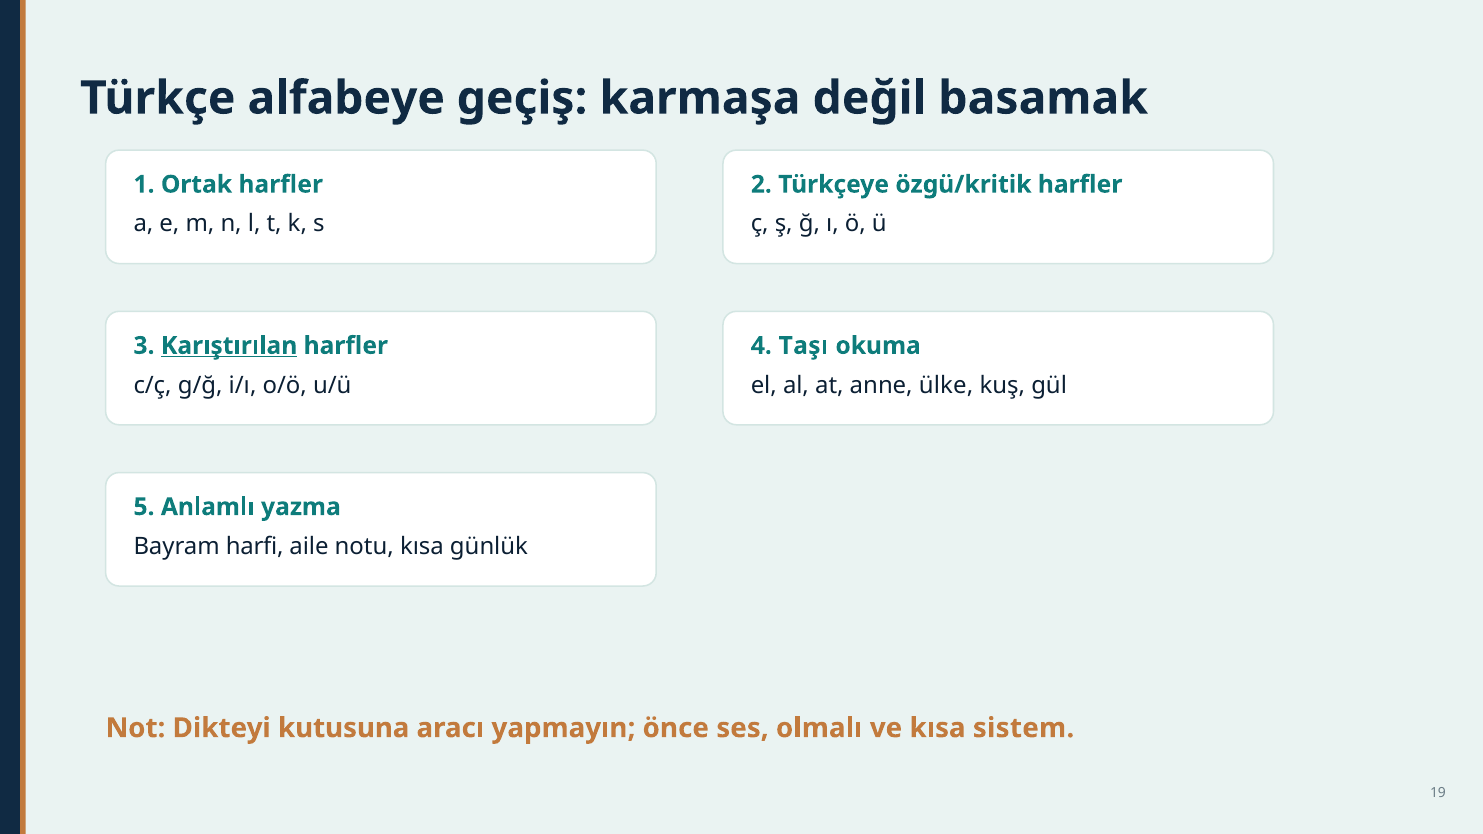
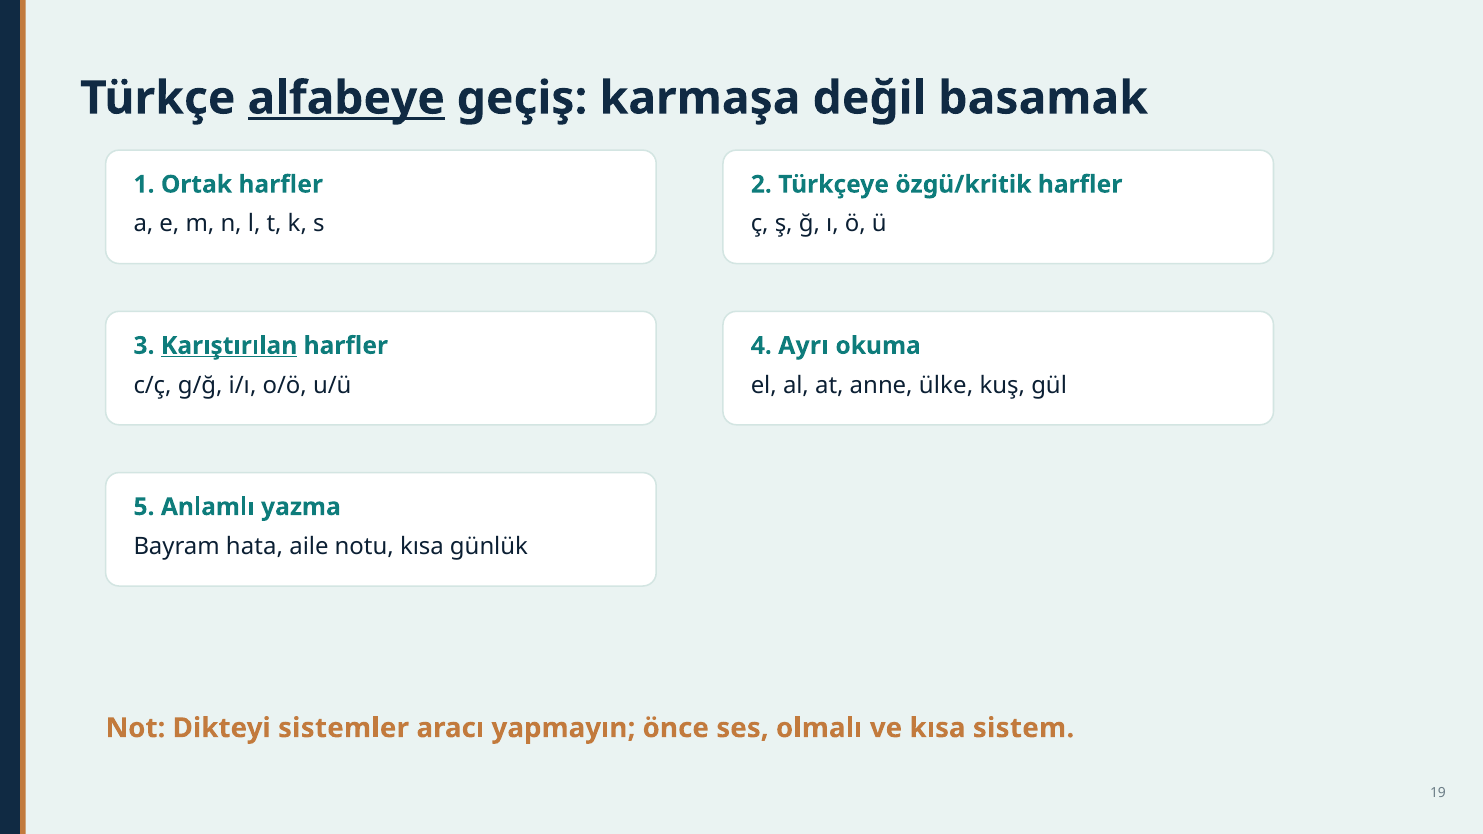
alfabeye underline: none -> present
Taşı: Taşı -> Ayrı
harfi: harfi -> hata
kutusuna: kutusuna -> sistemler
